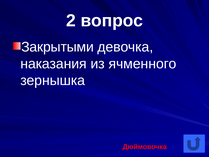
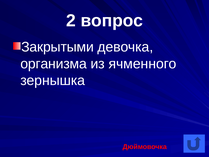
наказания: наказания -> организма
